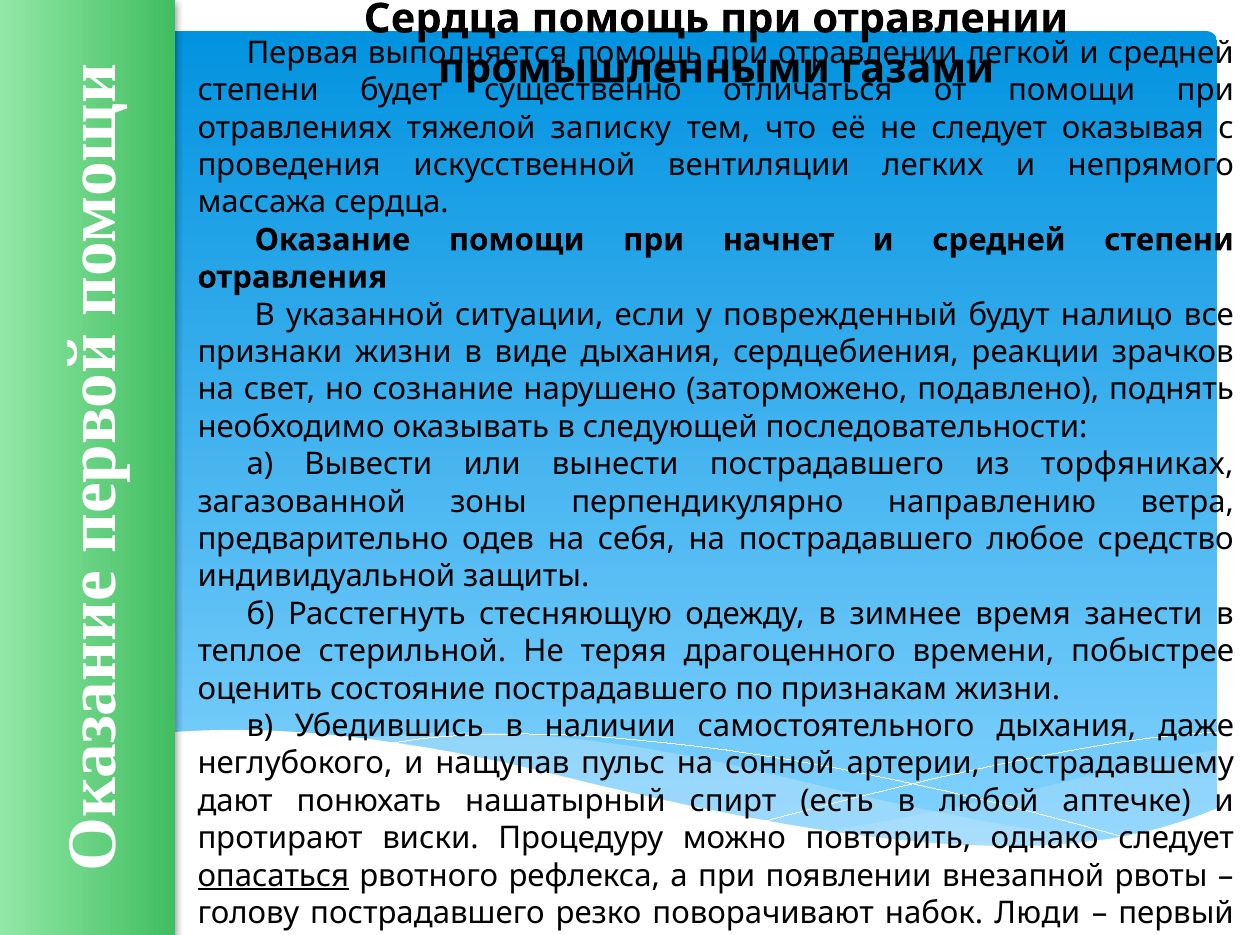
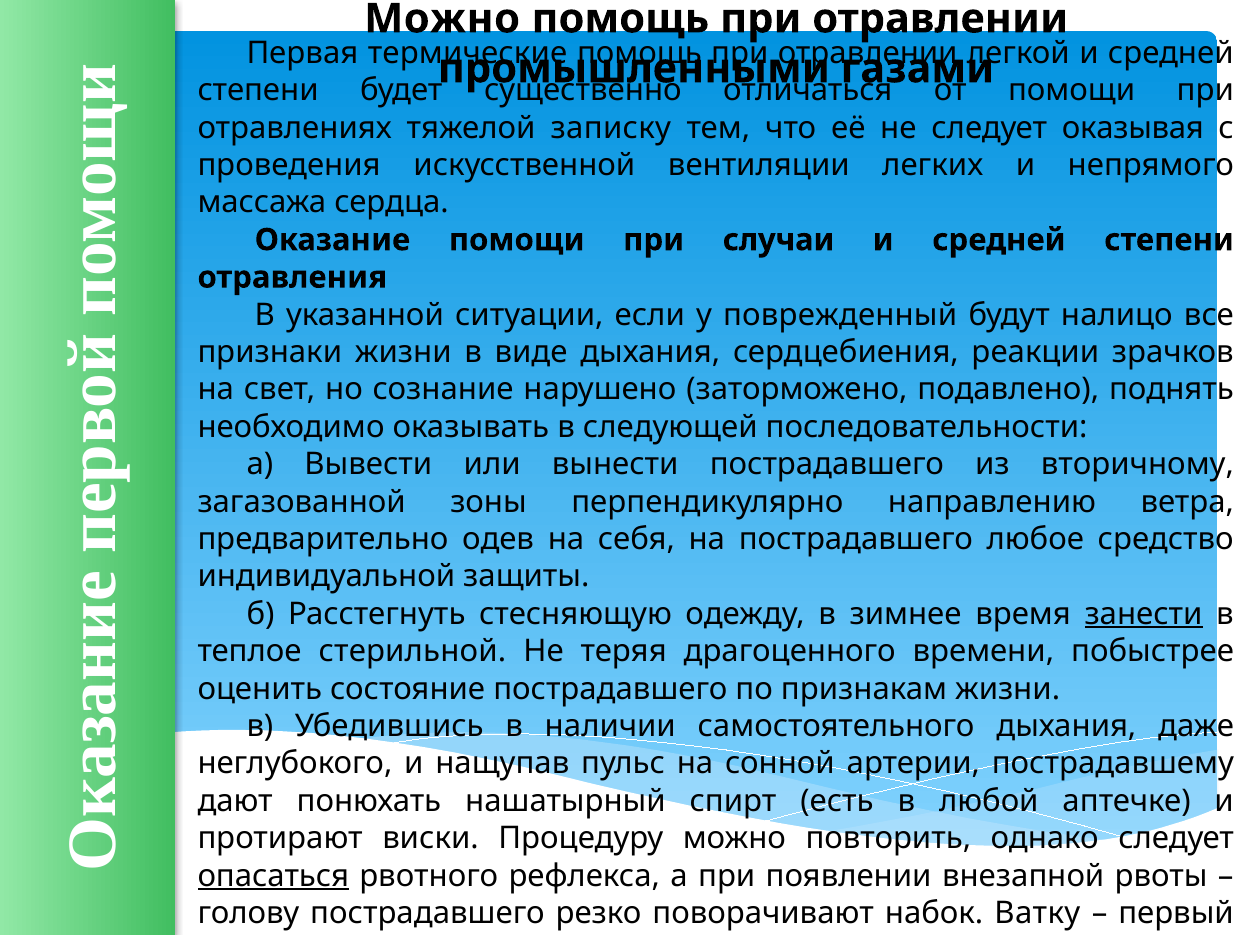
Сердца at (442, 19): Сердца -> Можно
выполняется: выполняется -> термические
начнет: начнет -> случаи
торфяниках: торфяниках -> вторичному
занести underline: none -> present
Люди: Люди -> Ватку
